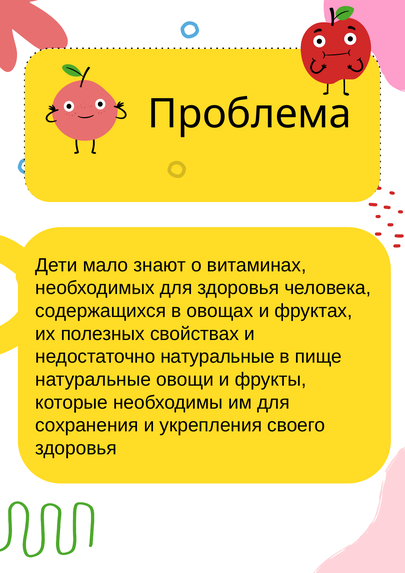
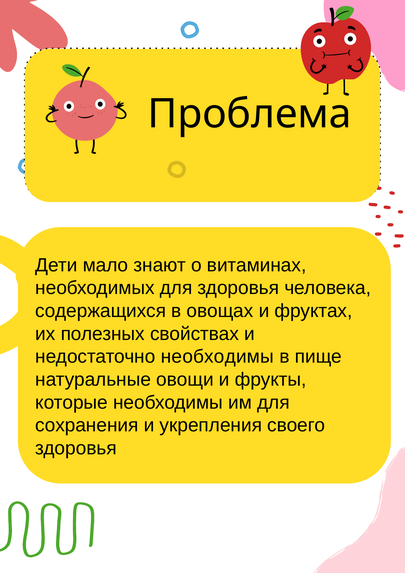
недостаточно натуральные: натуральные -> необходимы
